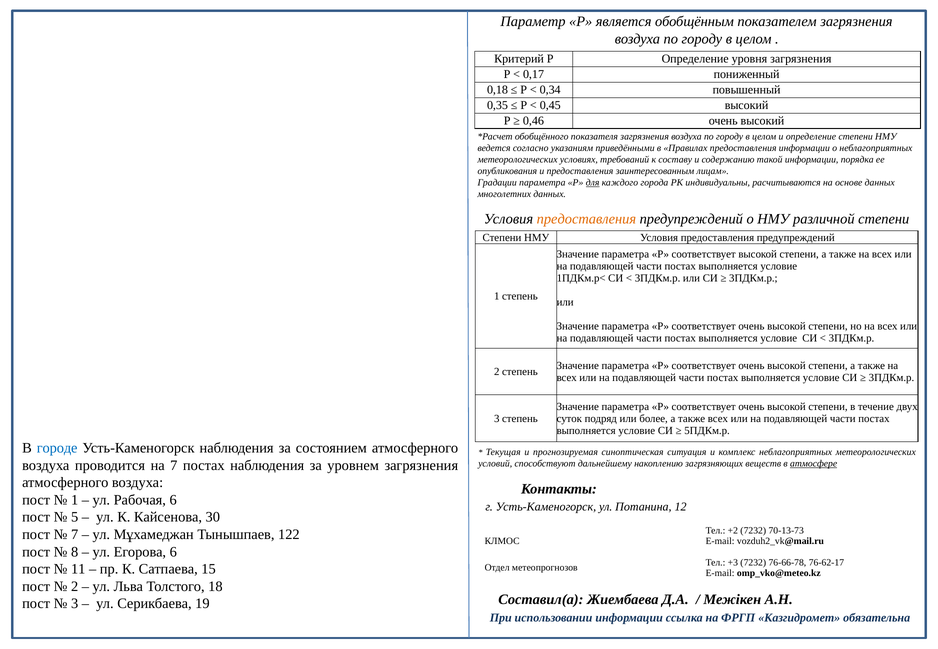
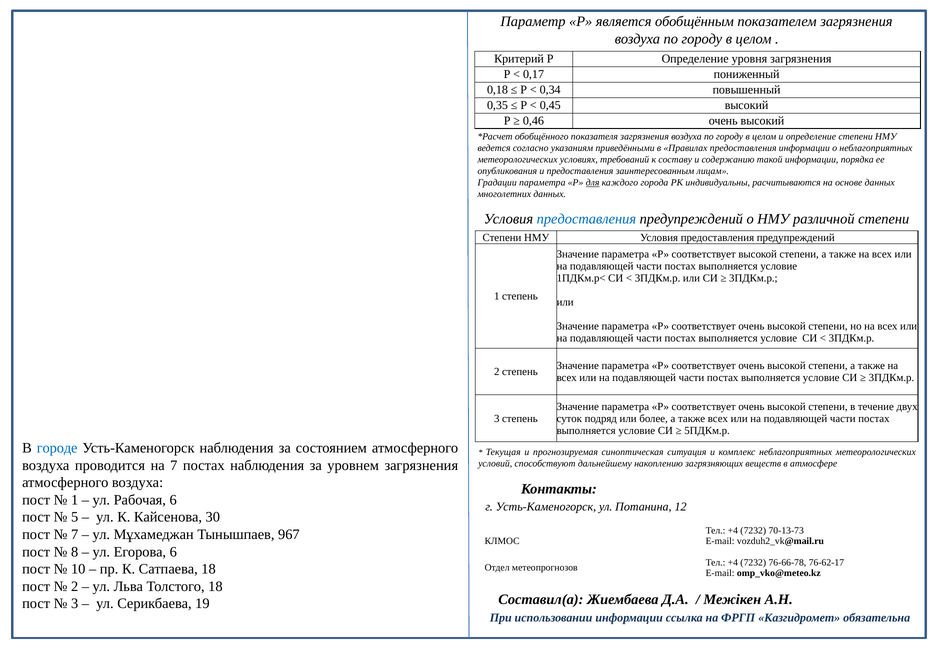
предоставления at (586, 219) colour: orange -> blue
атмосфере underline: present -> none
+2 at (733, 531): +2 -> +4
122: 122 -> 967
+3 at (733, 563): +3 -> +4
11: 11 -> 10
Сатпаева 15: 15 -> 18
